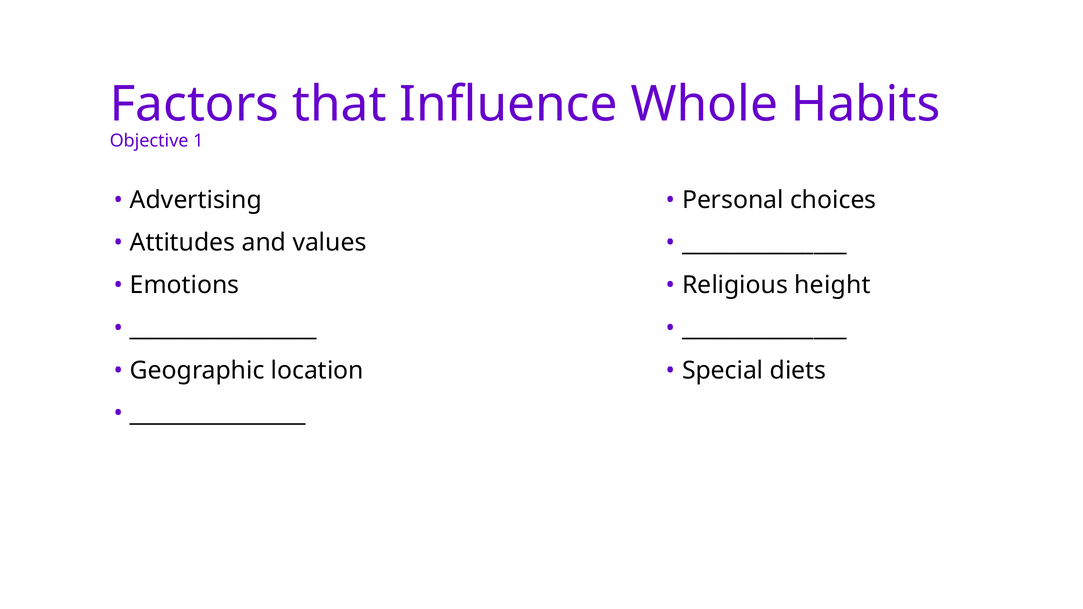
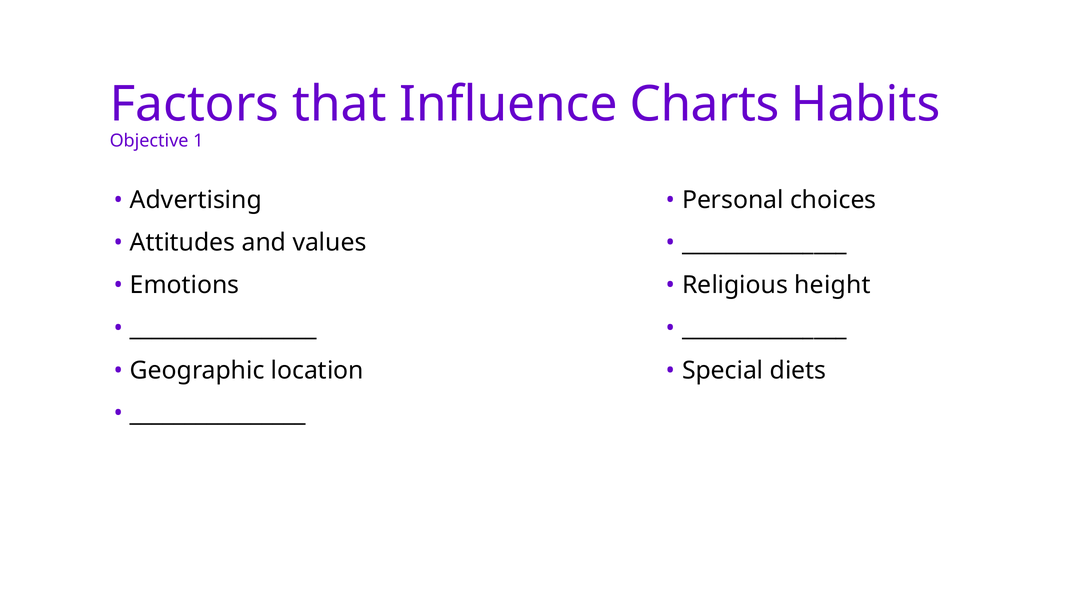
Whole: Whole -> Charts
